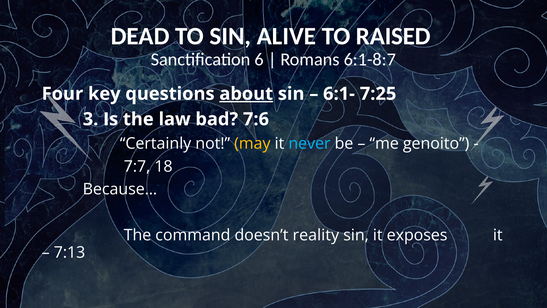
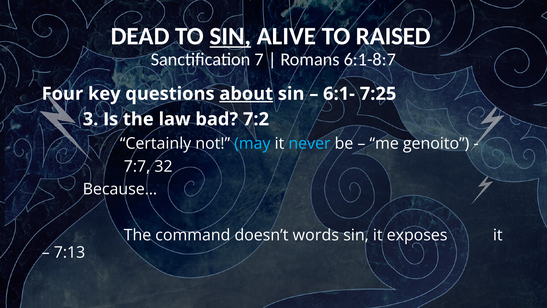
SIN at (230, 36) underline: none -> present
6: 6 -> 7
7:6: 7:6 -> 7:2
may colour: yellow -> light blue
18: 18 -> 32
reality: reality -> words
